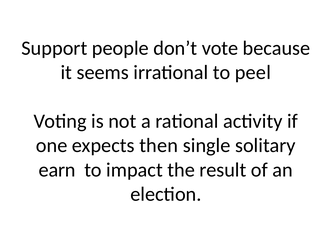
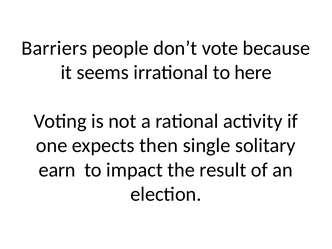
Support: Support -> Barriers
peel: peel -> here
